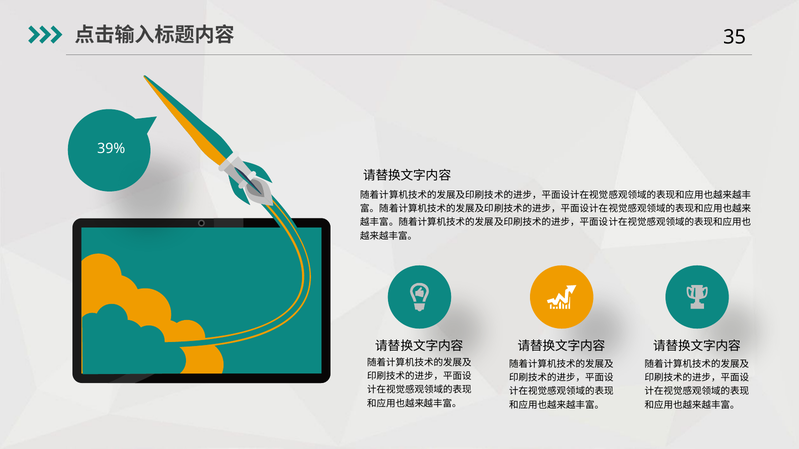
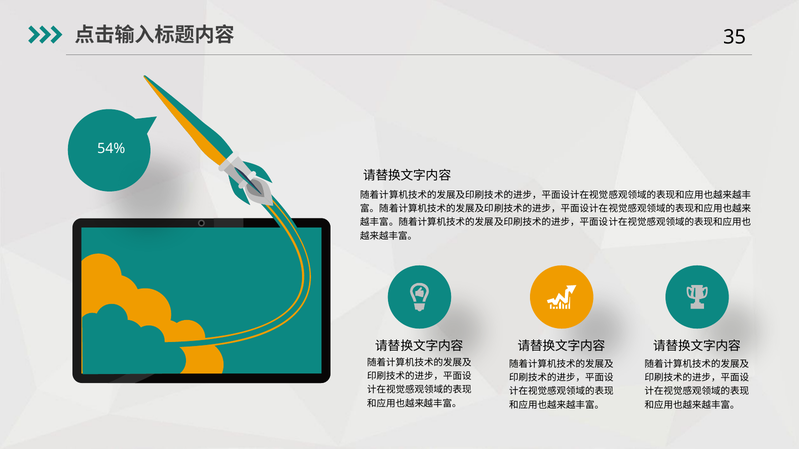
39%: 39% -> 54%
